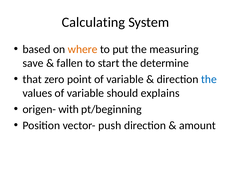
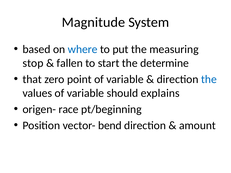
Calculating: Calculating -> Magnitude
where colour: orange -> blue
save: save -> stop
with: with -> race
push: push -> bend
